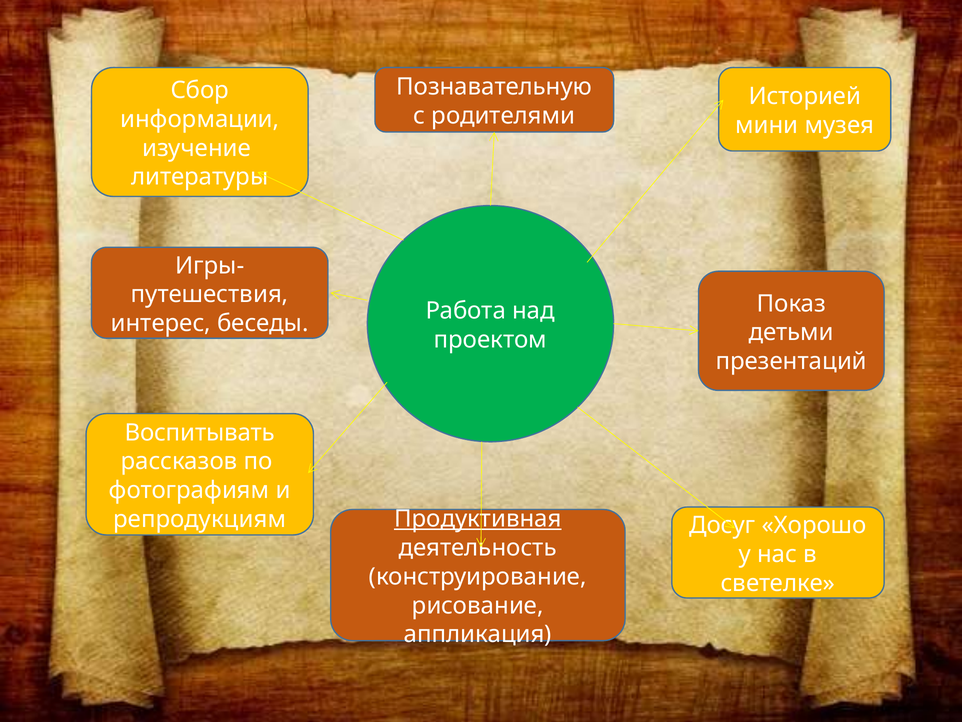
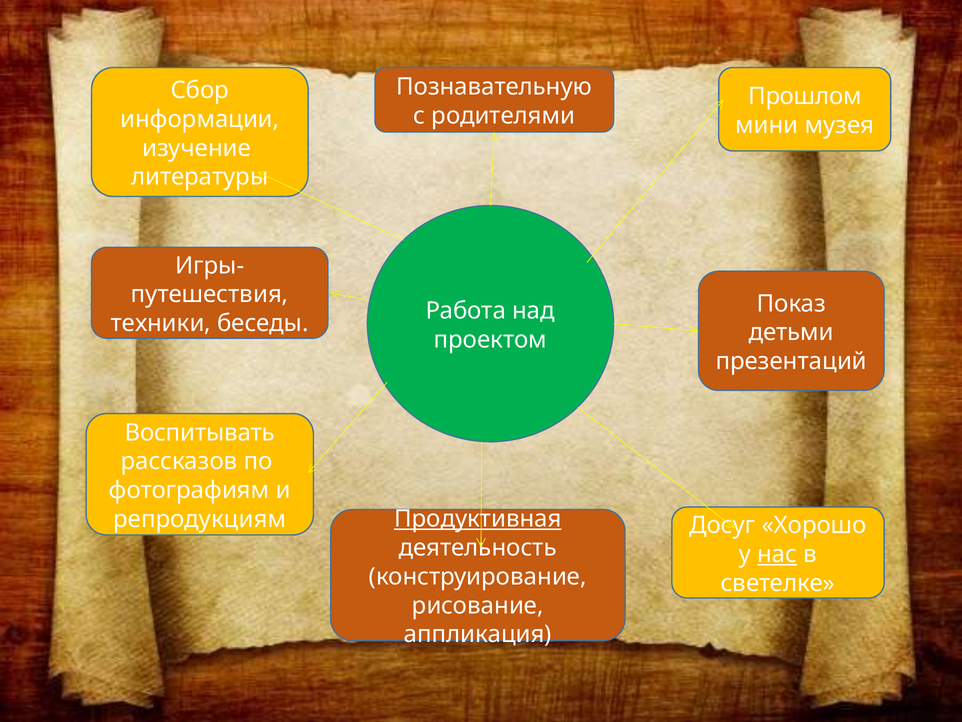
Историей: Историей -> Прошлом
интерес: интерес -> техники
нас underline: none -> present
